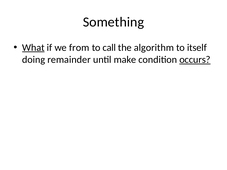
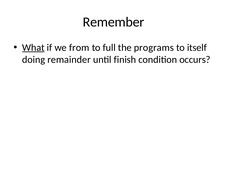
Something: Something -> Remember
call: call -> full
algorithm: algorithm -> programs
make: make -> finish
occurs underline: present -> none
